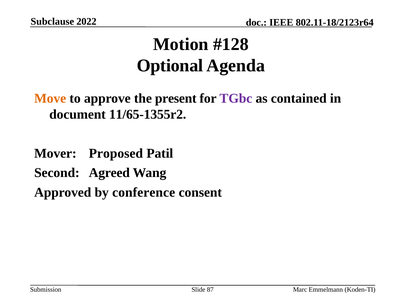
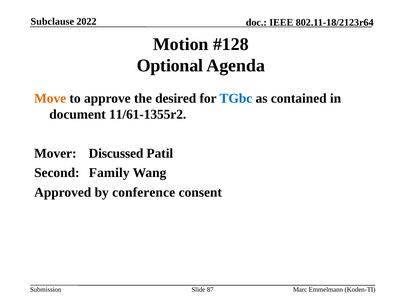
present: present -> desired
TGbc colour: purple -> blue
11/65-1355r2: 11/65-1355r2 -> 11/61-1355r2
Proposed: Proposed -> Discussed
Agreed: Agreed -> Family
